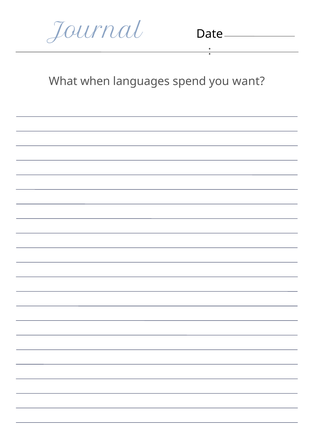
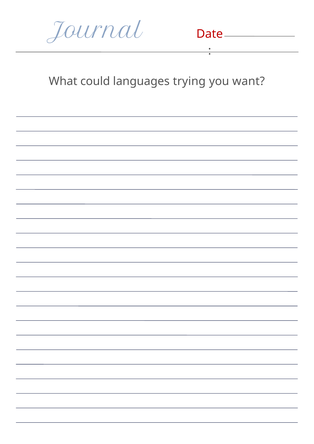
Date colour: black -> red
when: when -> could
spend: spend -> trying
